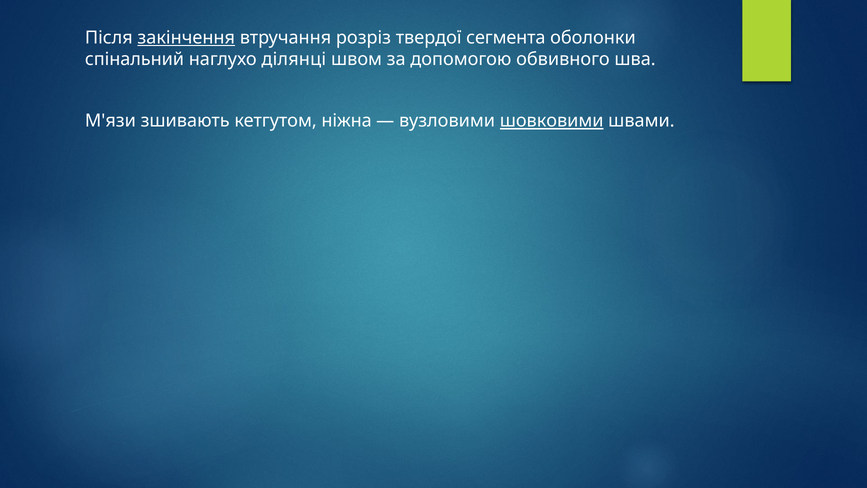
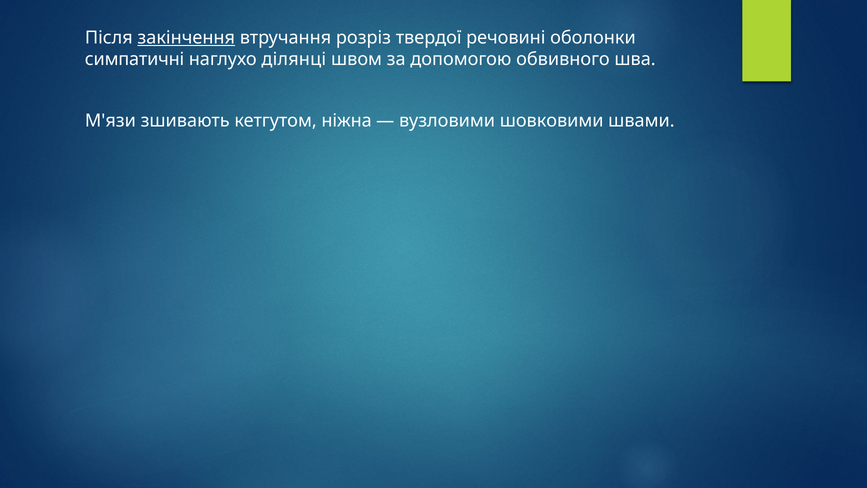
сегмента: сегмента -> речовині
спінальний: спінальний -> симпатичні
шовковими underline: present -> none
